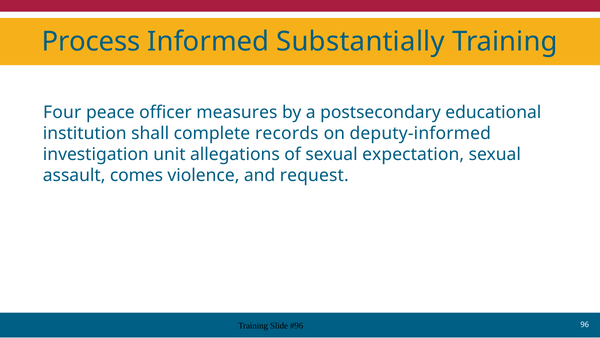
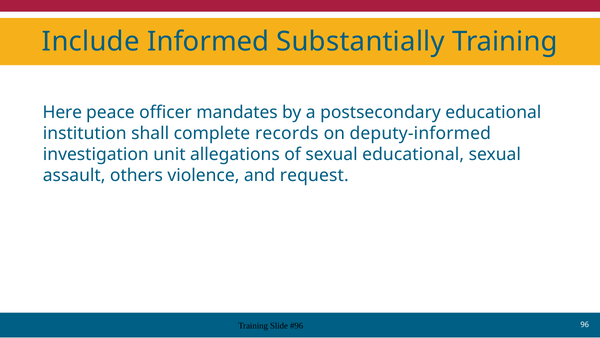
Process: Process -> Include
Four: Four -> Here
measures: measures -> mandates
sexual expectation: expectation -> educational
comes: comes -> others
